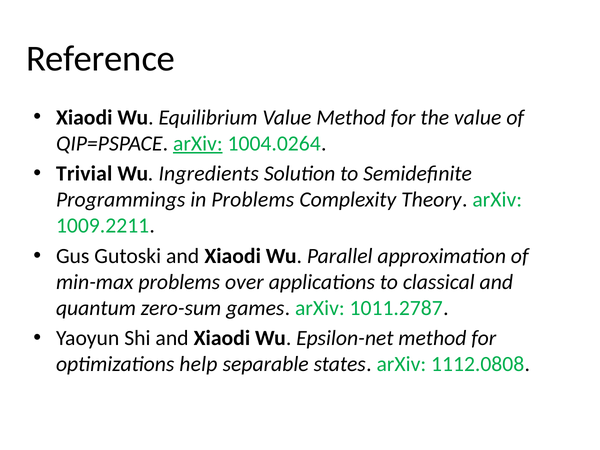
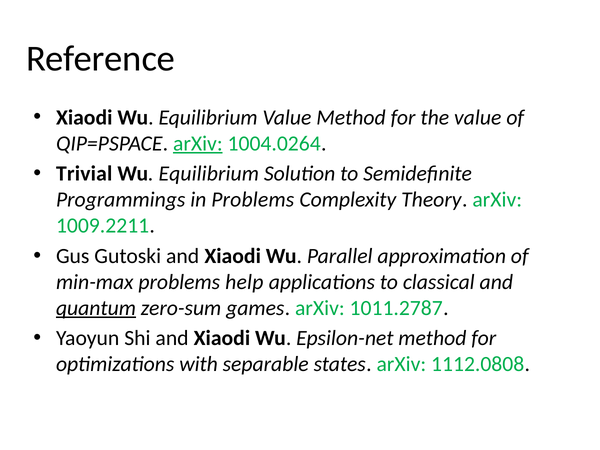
Ingredients at (209, 174): Ingredients -> Equilibrium
over: over -> help
quantum underline: none -> present
help: help -> with
